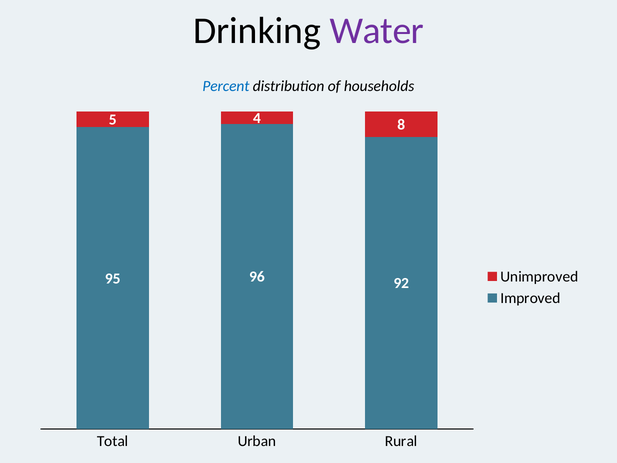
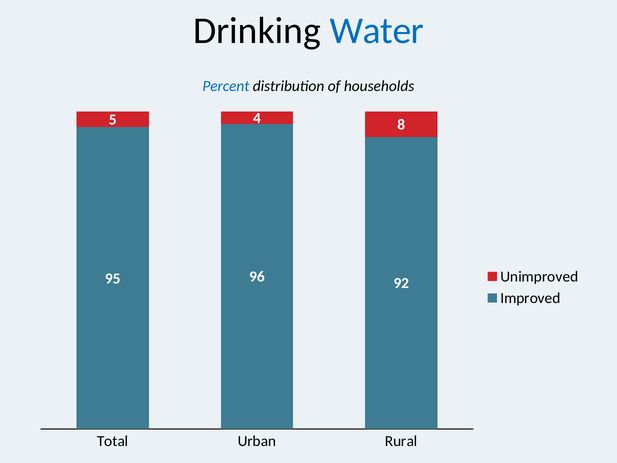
Water colour: purple -> blue
